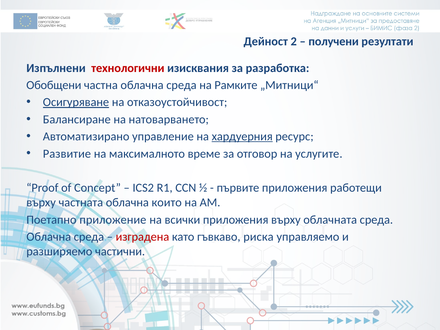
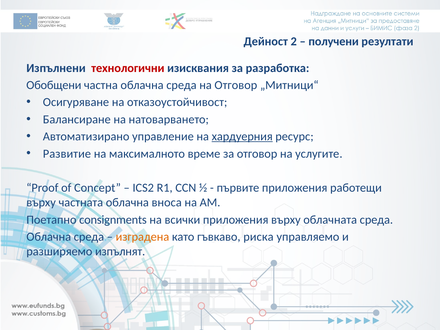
на Рамките: Рамките -> Отговор
Осигуряване underline: present -> none
които: които -> вноса
приложение: приложение -> consignments
изградена colour: red -> orange
частични: частични -> изпълнят
